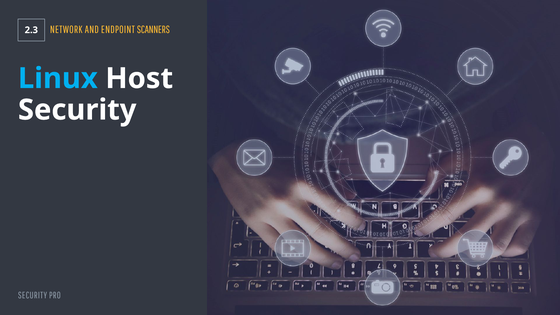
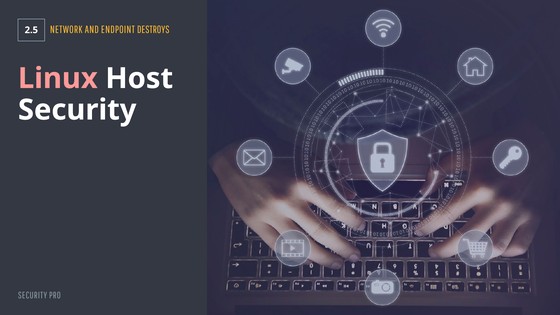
2.3: 2.3 -> 2.5
SCANNERS: SCANNERS -> DESTROYS
Linux colour: light blue -> pink
